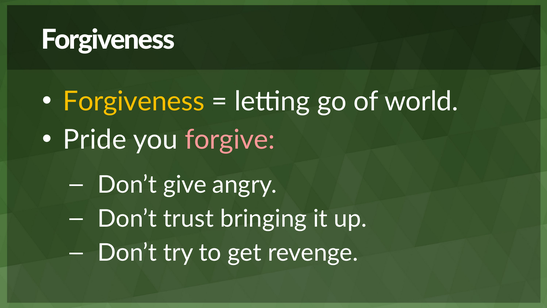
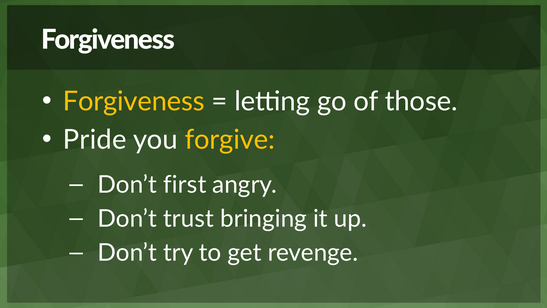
world: world -> those
forgive colour: pink -> yellow
give: give -> first
